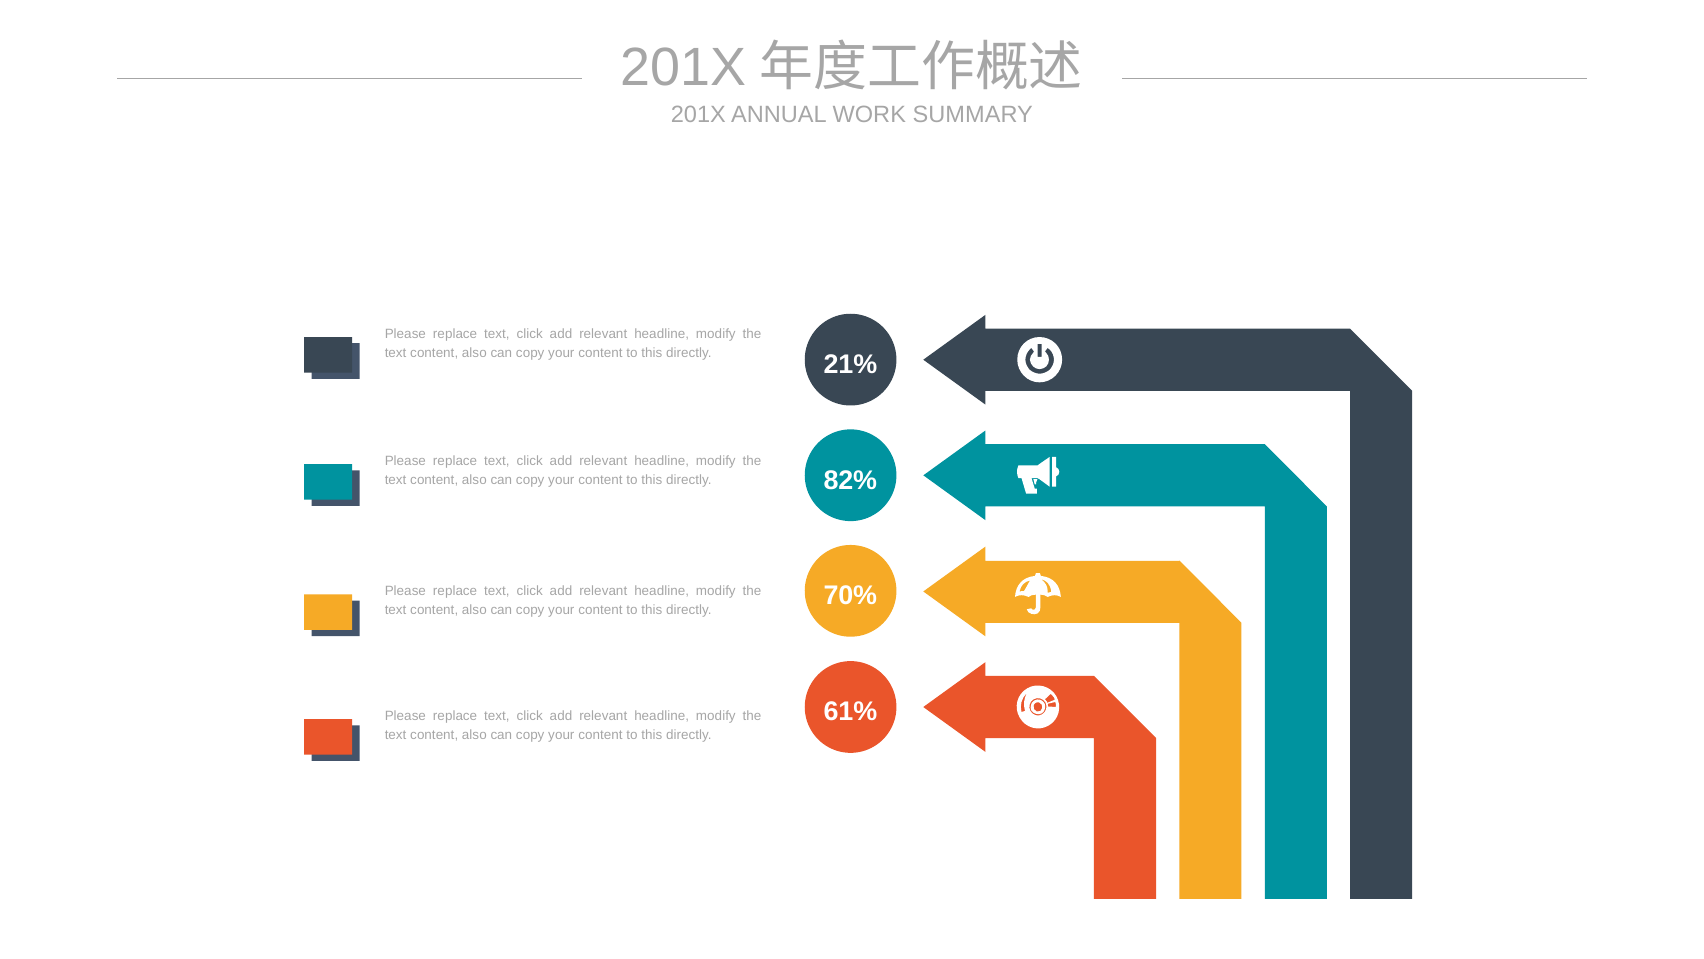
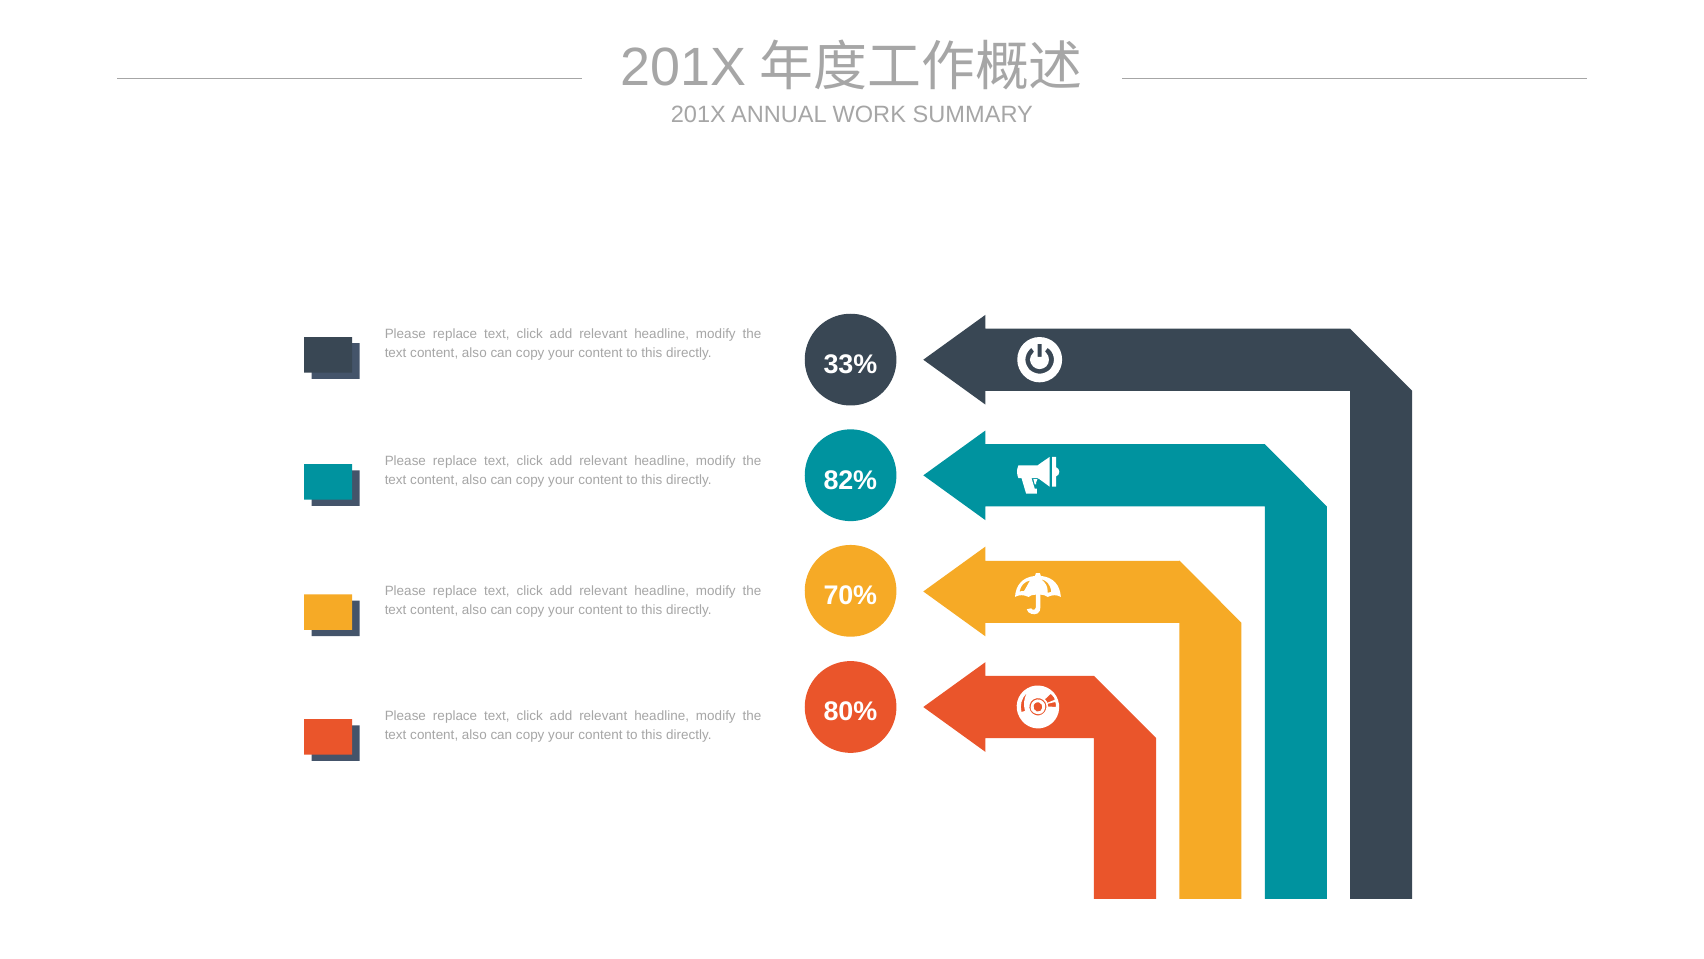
21%: 21% -> 33%
61%: 61% -> 80%
